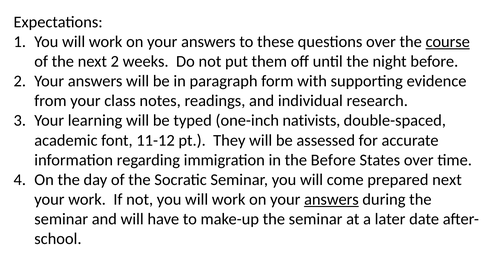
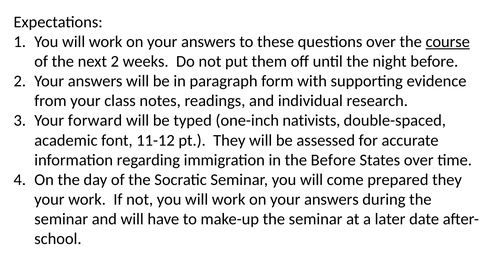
learning: learning -> forward
prepared next: next -> they
answers at (331, 200) underline: present -> none
